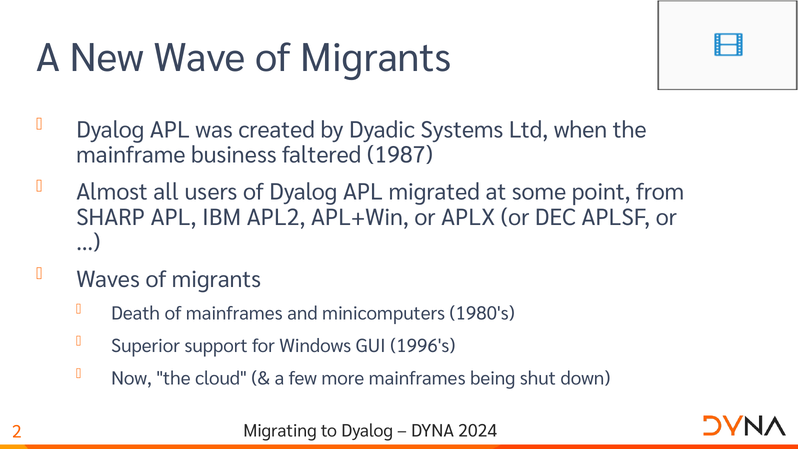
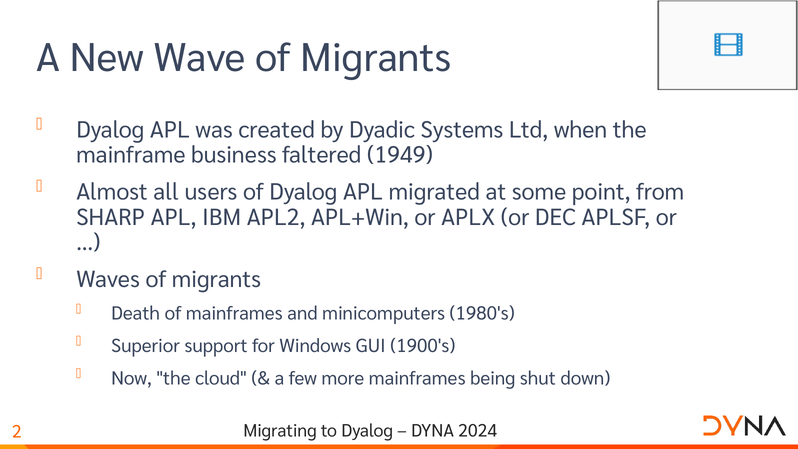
1987: 1987 -> 1949
1996's: 1996's -> 1900's
